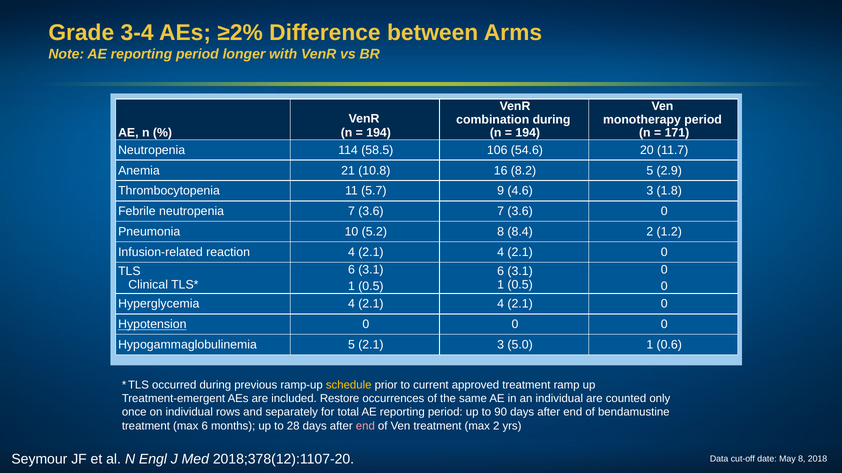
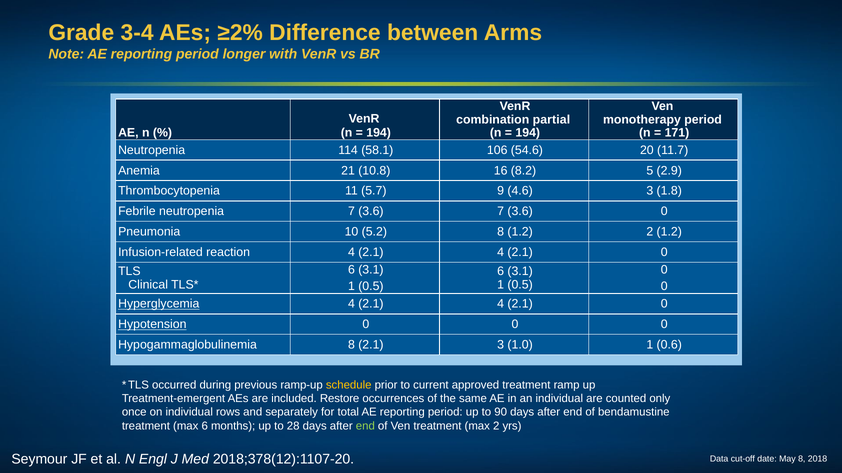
combination during: during -> partial
58.5: 58.5 -> 58.1
8 8.4: 8.4 -> 1.2
Hyperglycemia underline: none -> present
Hypogammaglobulinemia 5: 5 -> 8
5.0: 5.0 -> 1.0
end at (365, 426) colour: pink -> light green
